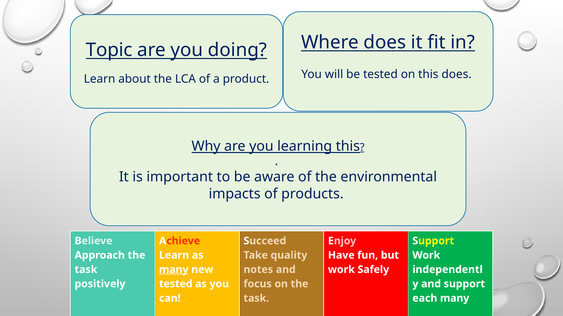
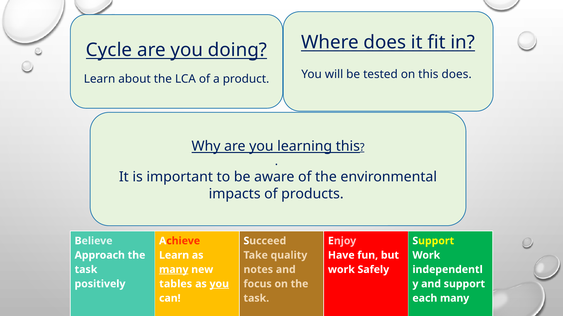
Topic: Topic -> Cycle
tested at (176, 284): tested -> tables
you at (219, 284) underline: none -> present
